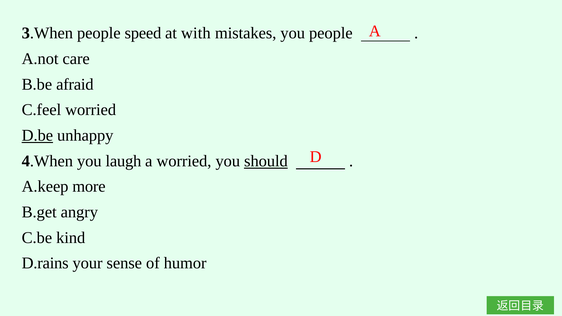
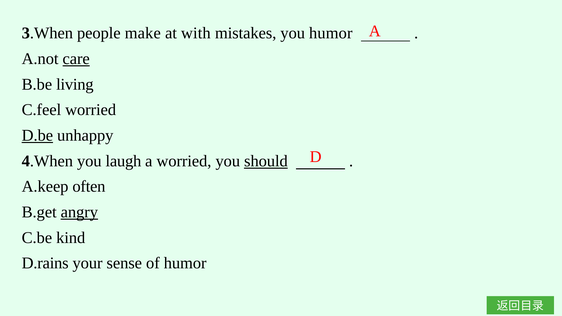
speed: speed -> make
you people: people -> humor
care underline: none -> present
afraid: afraid -> living
more: more -> often
angry underline: none -> present
